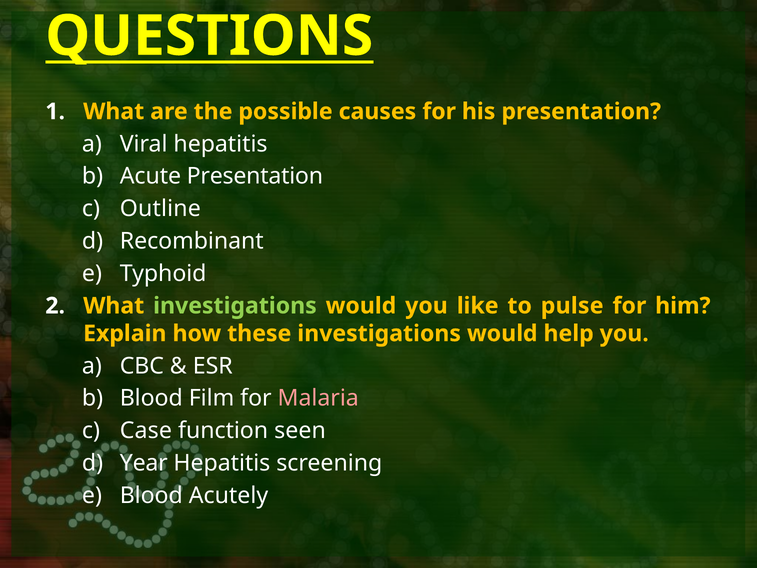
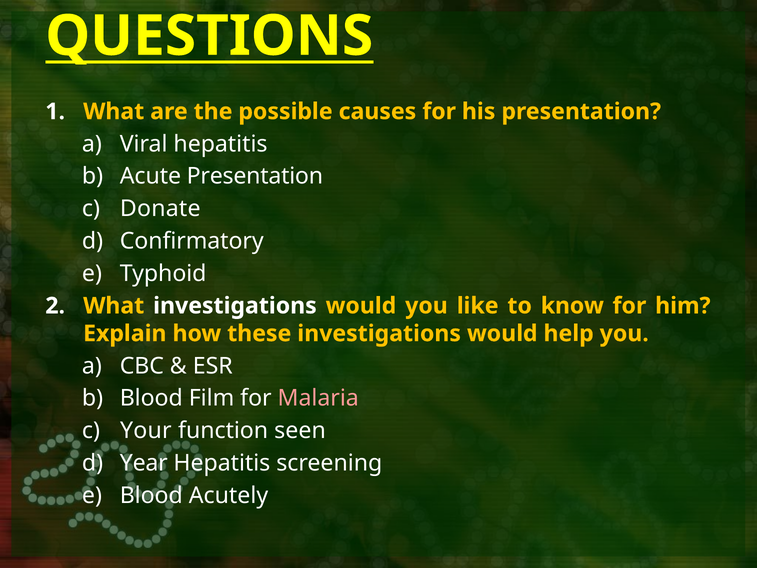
Outline: Outline -> Donate
Recombinant: Recombinant -> Confirmatory
investigations at (235, 306) colour: light green -> white
pulse: pulse -> know
Case: Case -> Your
